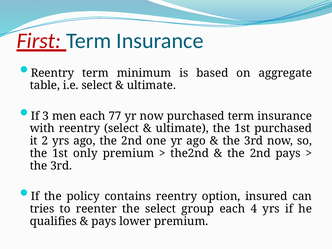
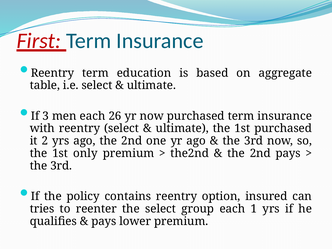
minimum: minimum -> education
77: 77 -> 26
4: 4 -> 1
